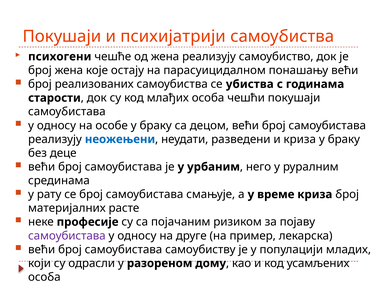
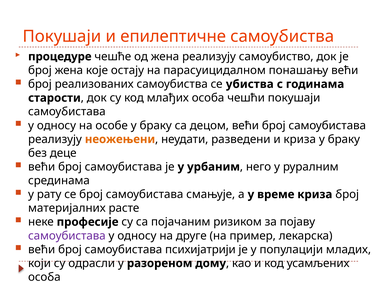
психијатрији: психијатрији -> епилептичне
психогени: психогени -> процедуре
неожењени colour: blue -> orange
самоубистава самоубиству: самоубиству -> психијатрији
